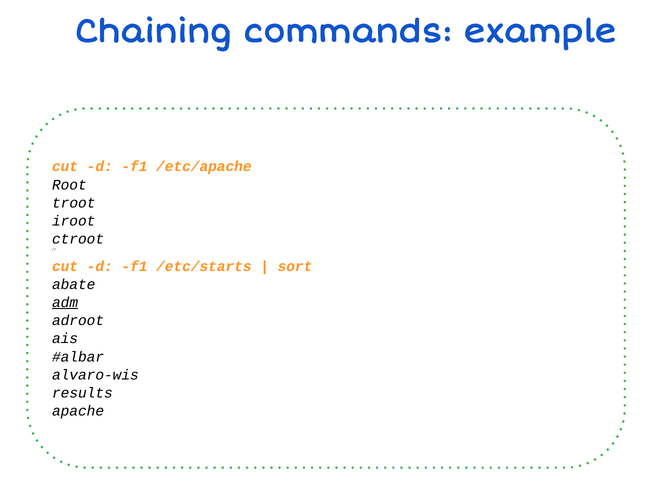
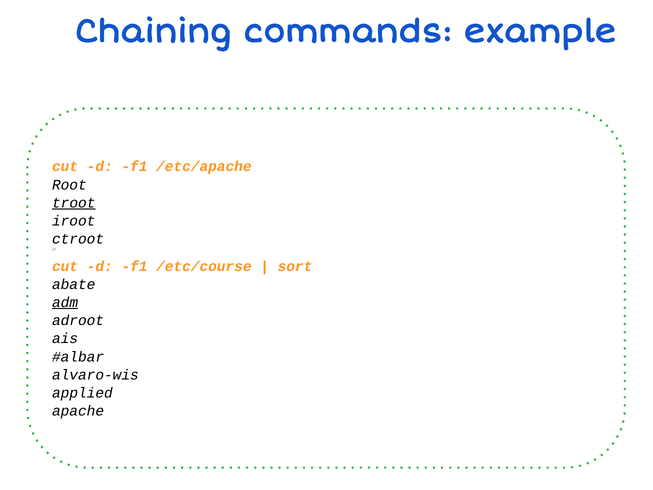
troot underline: none -> present
/etc/starts: /etc/starts -> /etc/course
results: results -> applied
